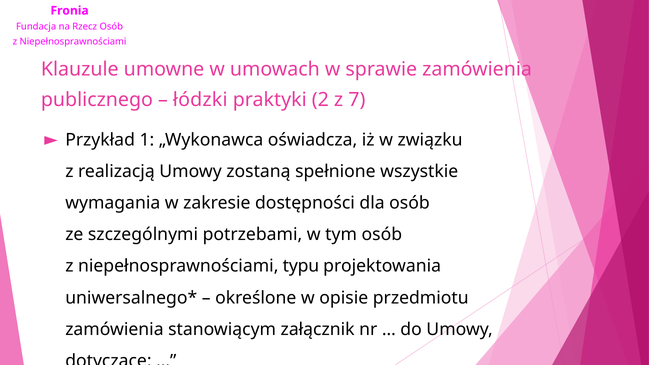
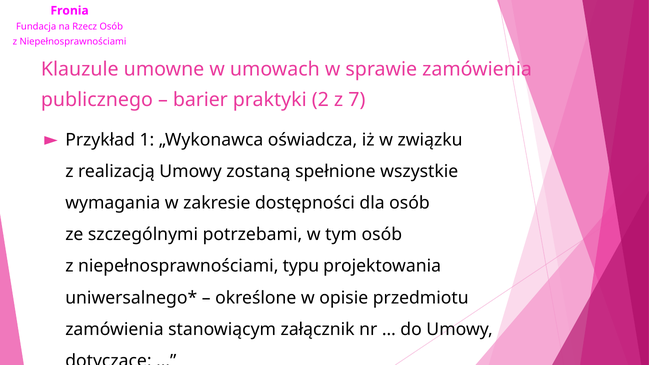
łódzki: łódzki -> barier
